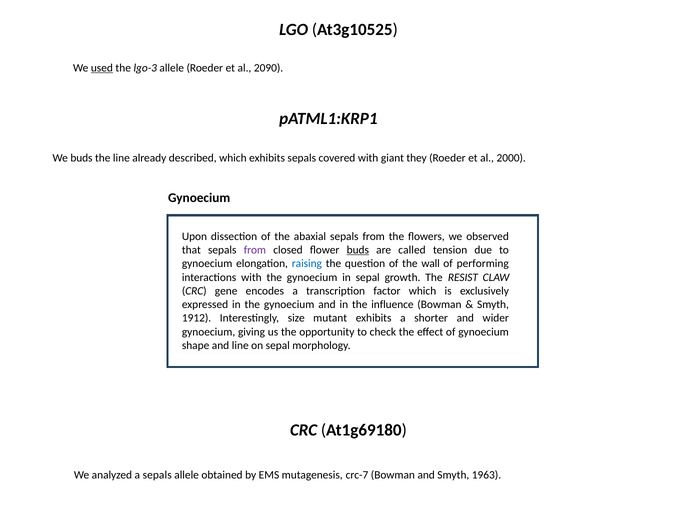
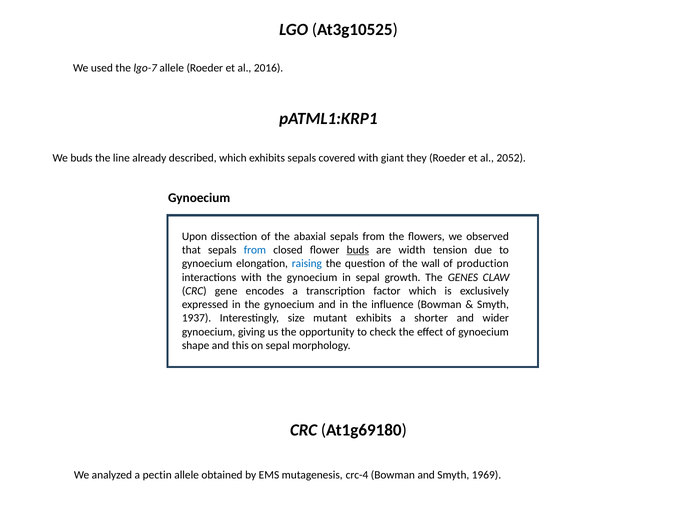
used underline: present -> none
lgo-3: lgo-3 -> lgo-7
2090: 2090 -> 2016
2000: 2000 -> 2052
from at (255, 250) colour: purple -> blue
called: called -> width
performing: performing -> production
RESIST: RESIST -> GENES
1912: 1912 -> 1937
and line: line -> this
a sepals: sepals -> pectin
crc-7: crc-7 -> crc-4
1963: 1963 -> 1969
